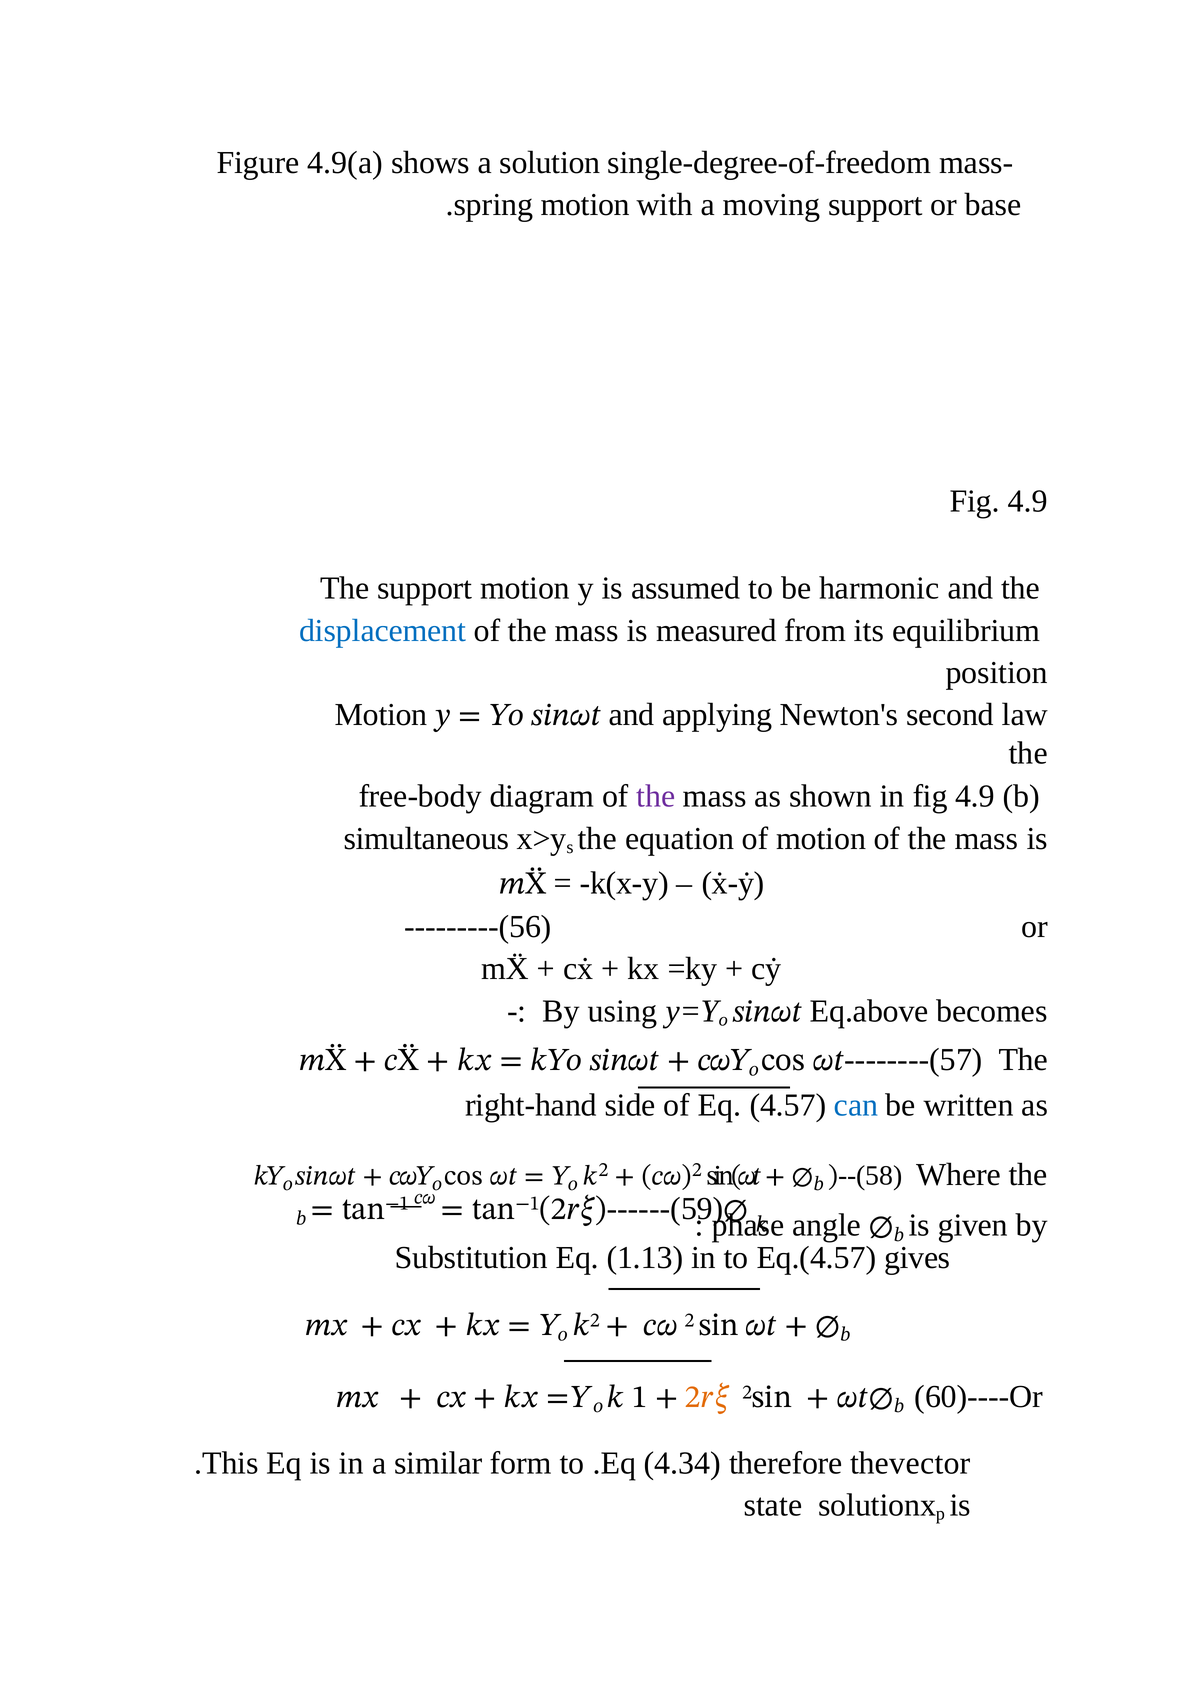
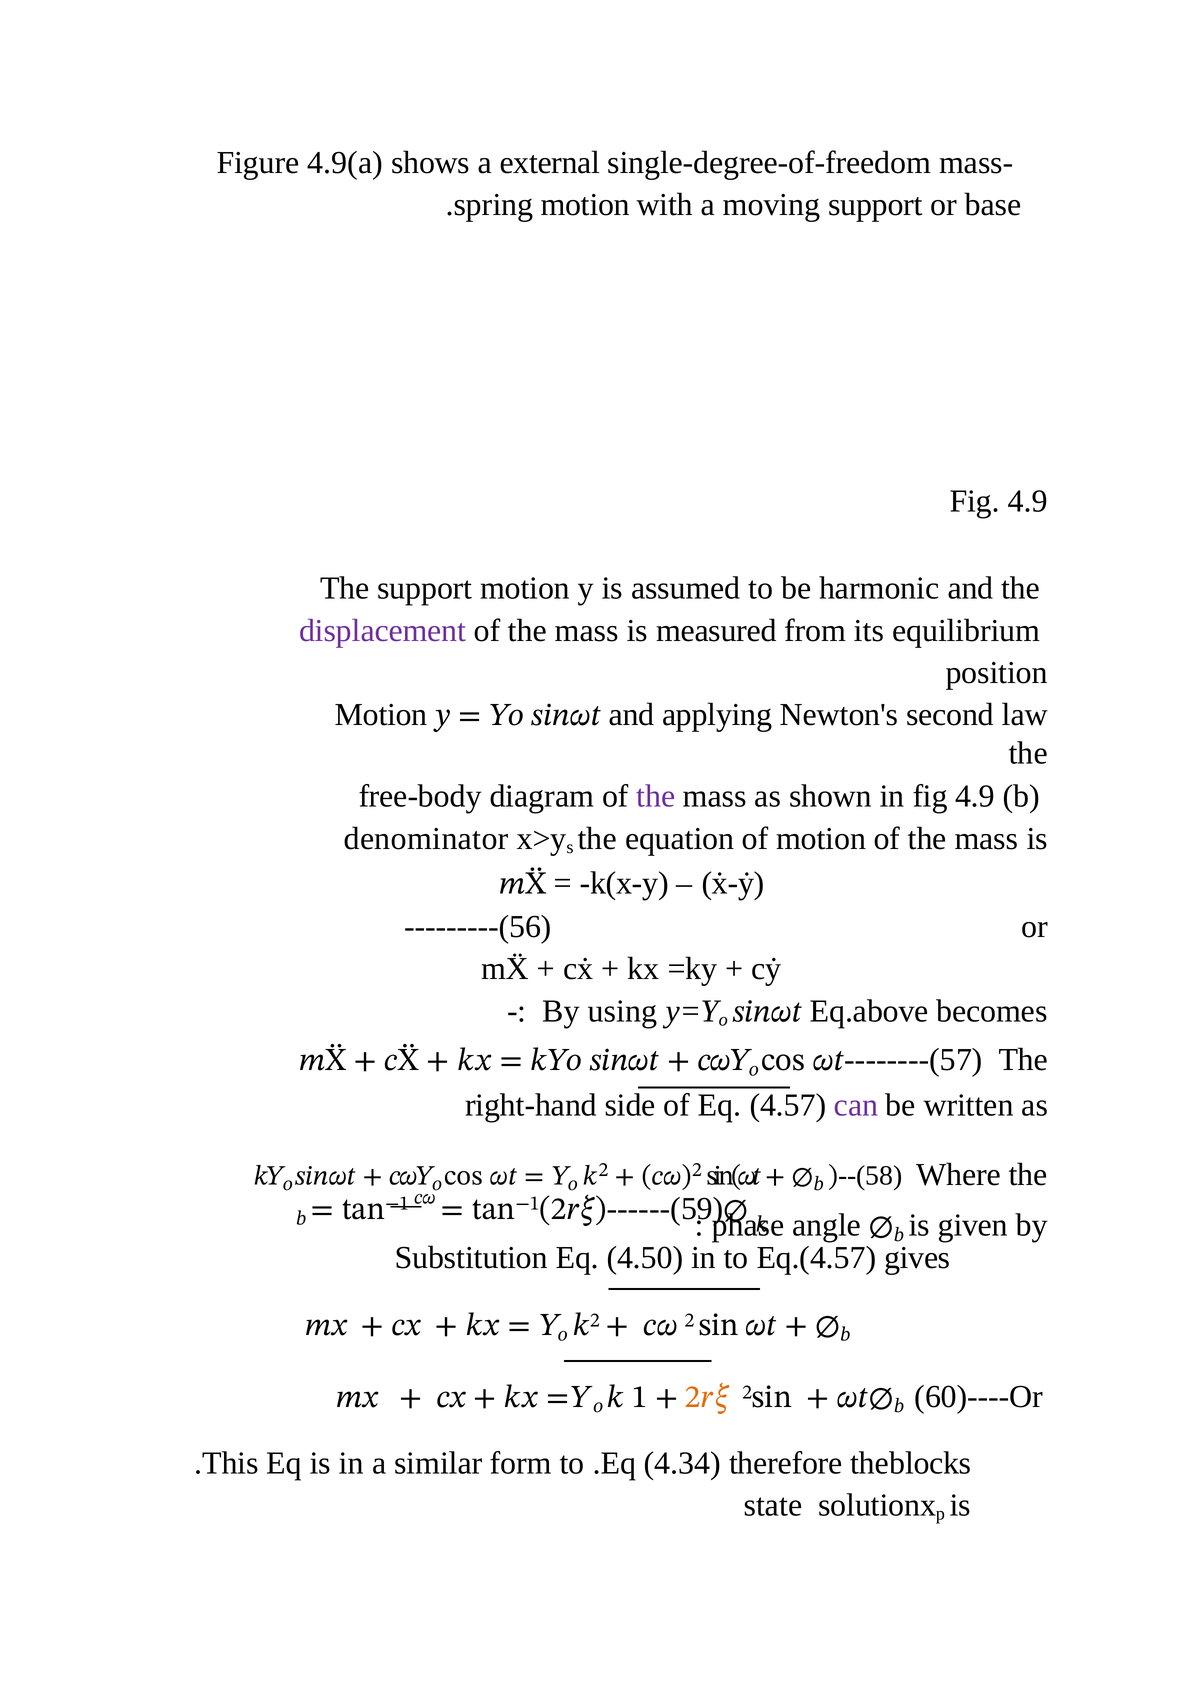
solution: solution -> external
displacement colour: blue -> purple
simultaneous: simultaneous -> denominator
can colour: blue -> purple
1.13: 1.13 -> 4.50
vector: vector -> blocks
